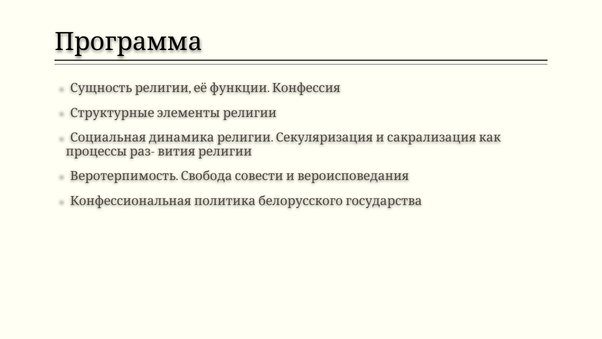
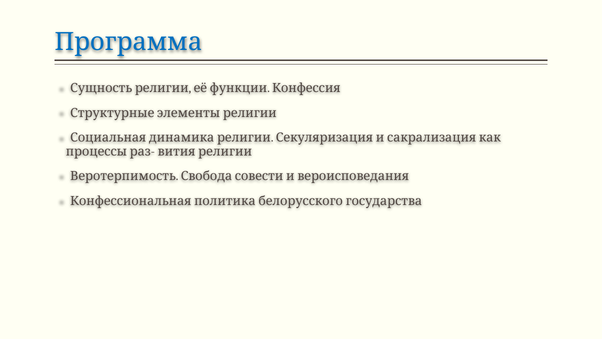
Программа colour: black -> blue
